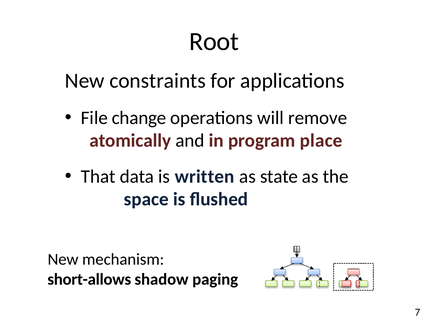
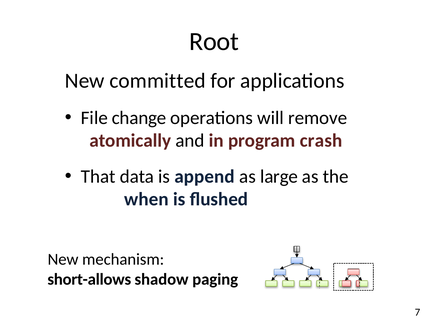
constraints: constraints -> committed
place: place -> crash
written: written -> append
state: state -> large
space: space -> when
